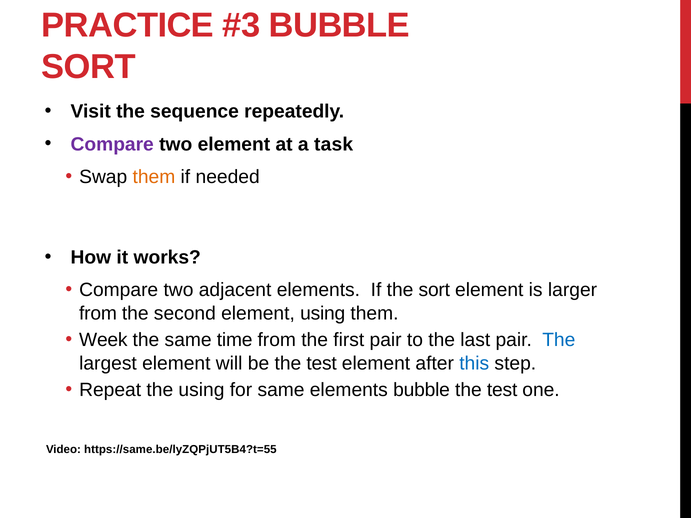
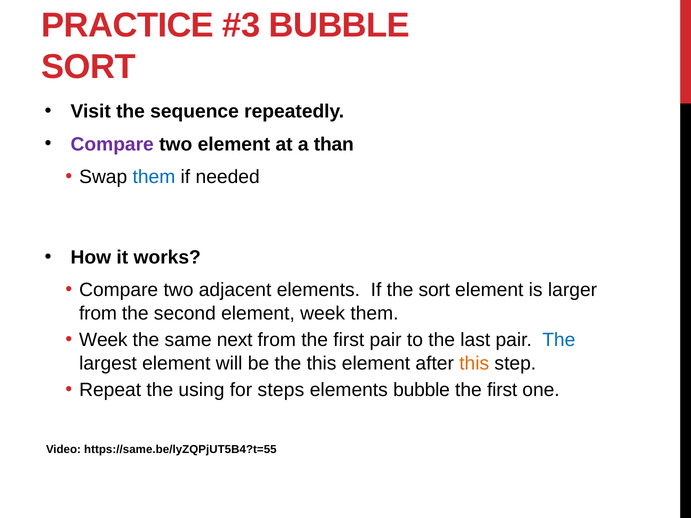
task: task -> than
them at (154, 177) colour: orange -> blue
element using: using -> week
time: time -> next
be the test: test -> this
this at (474, 363) colour: blue -> orange
for same: same -> steps
test at (502, 390): test -> first
